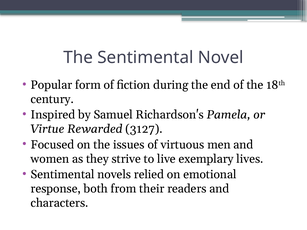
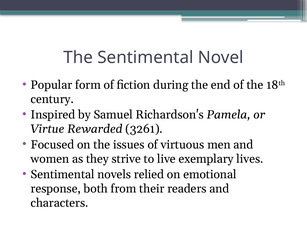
3127: 3127 -> 3261
